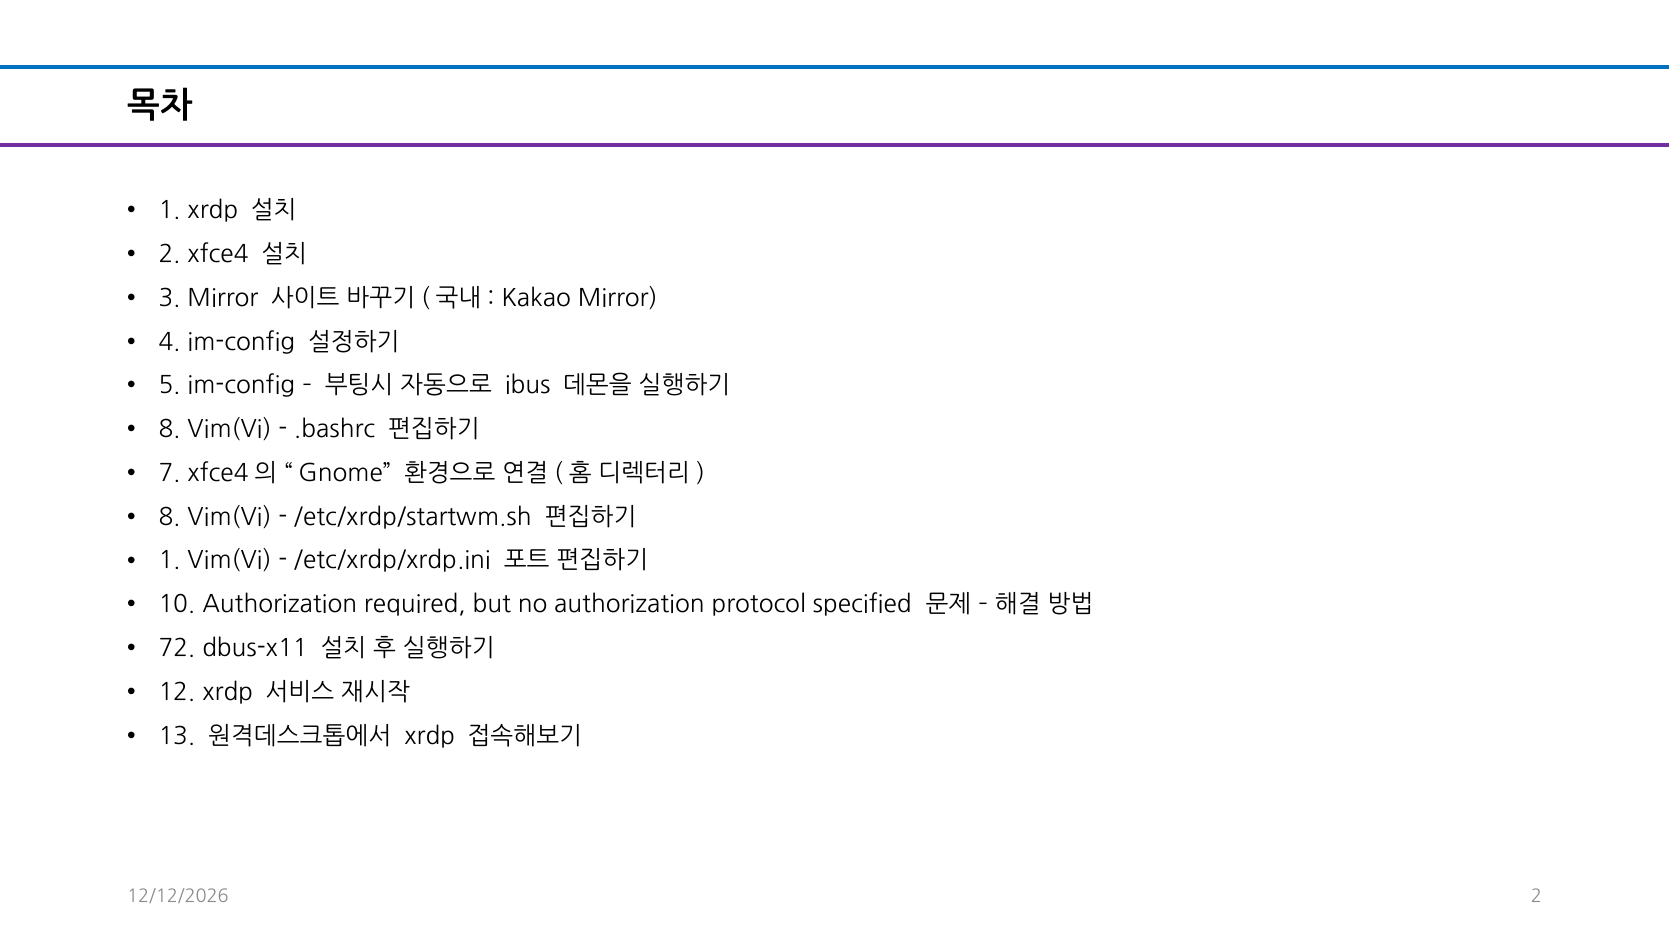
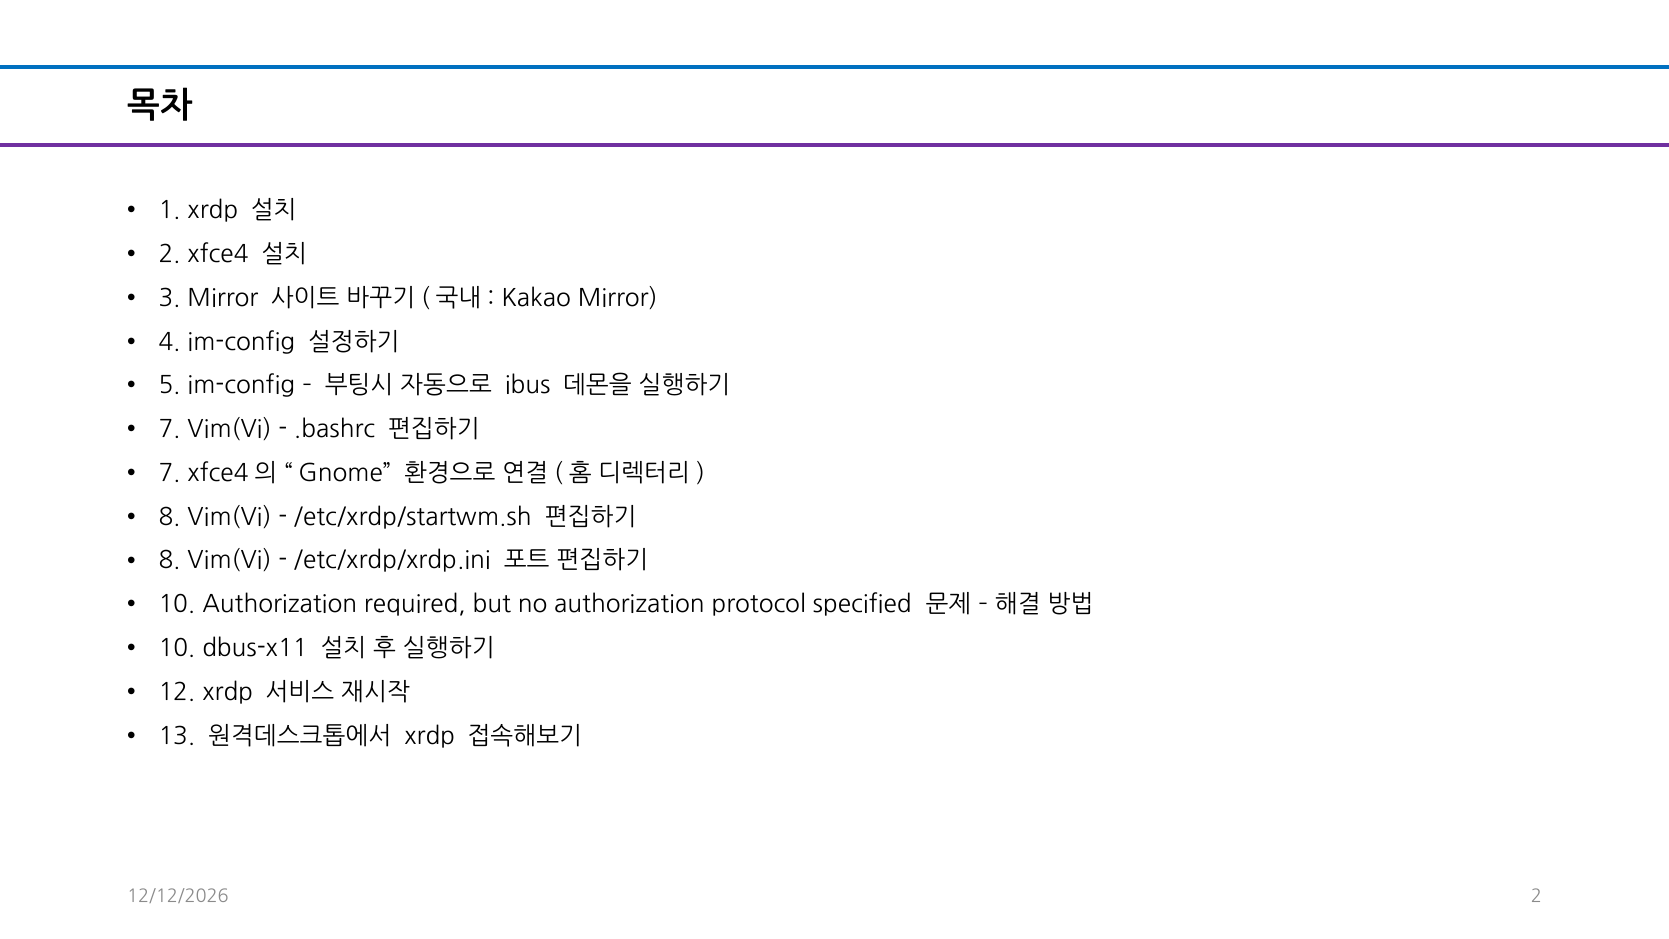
8 at (170, 429): 8 -> 7
1 at (170, 561): 1 -> 8
72 at (177, 648): 72 -> 10
